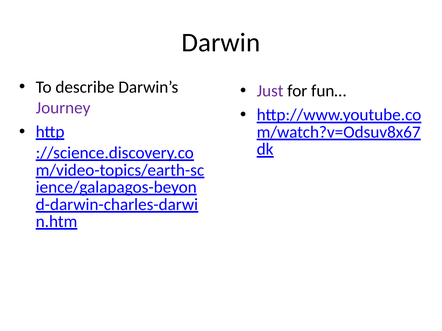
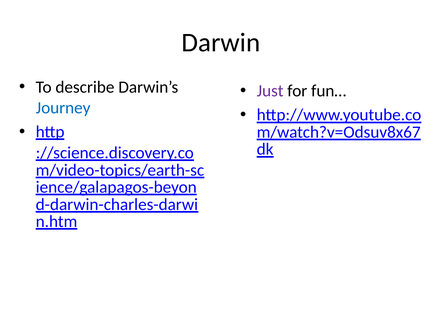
Journey colour: purple -> blue
